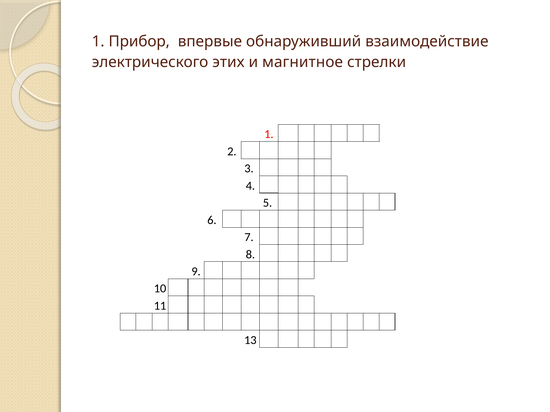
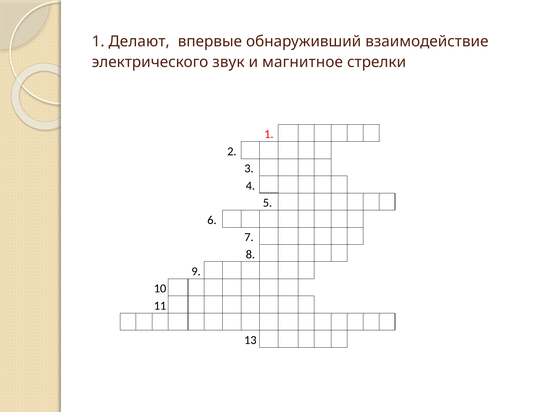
Прибор: Прибор -> Делают
этих: этих -> звук
